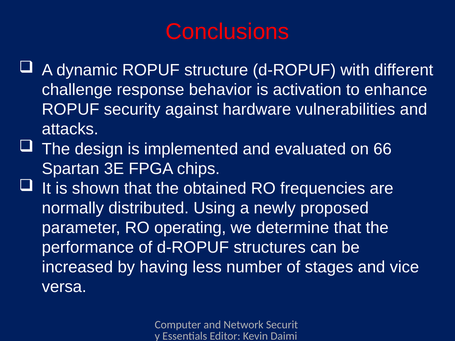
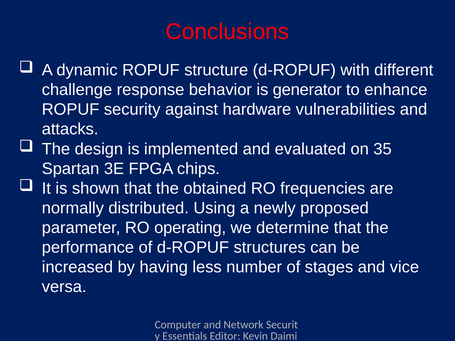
activation: activation -> generator
66: 66 -> 35
